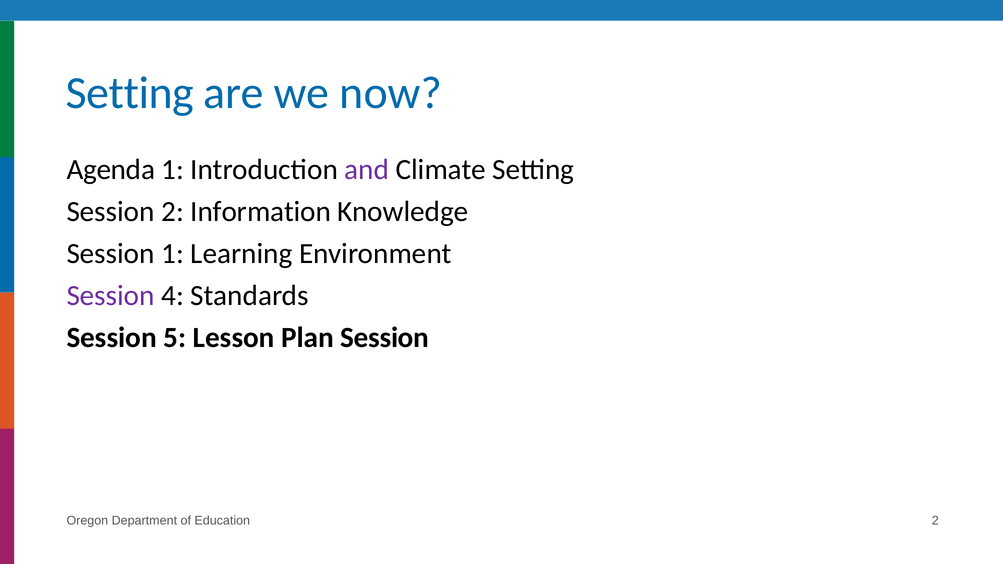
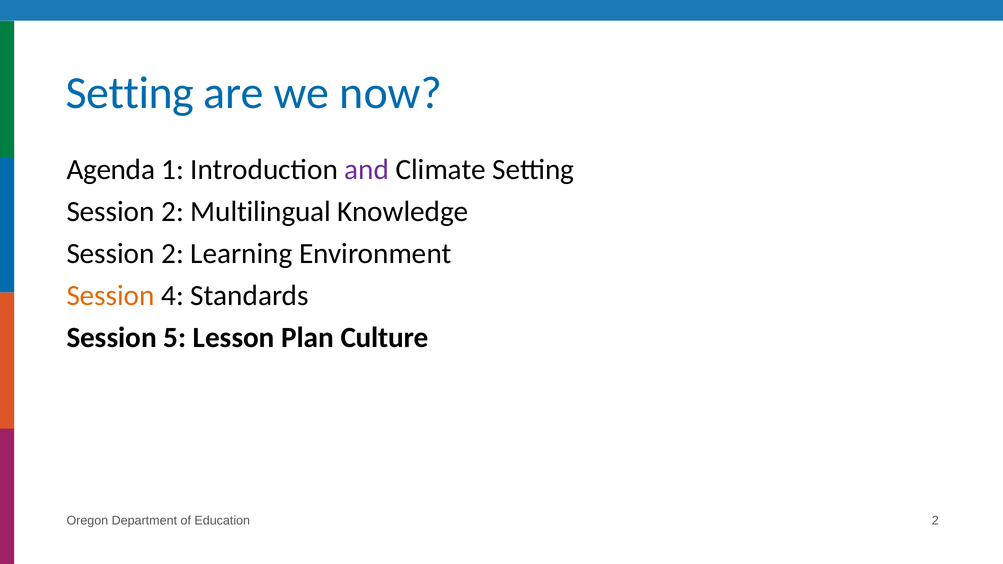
Information: Information -> Multilingual
1 at (173, 254): 1 -> 2
Session at (111, 296) colour: purple -> orange
Plan Session: Session -> Culture
